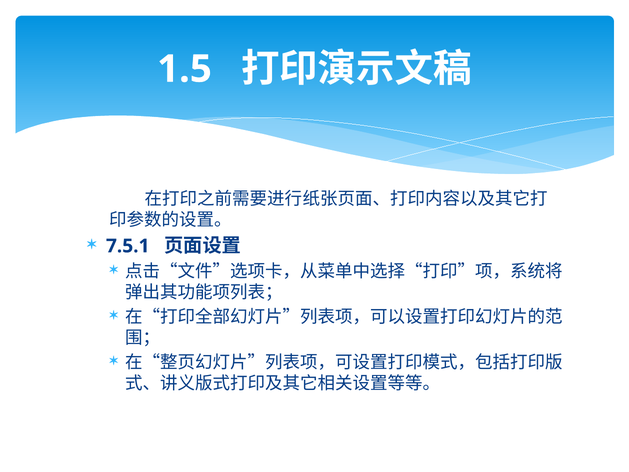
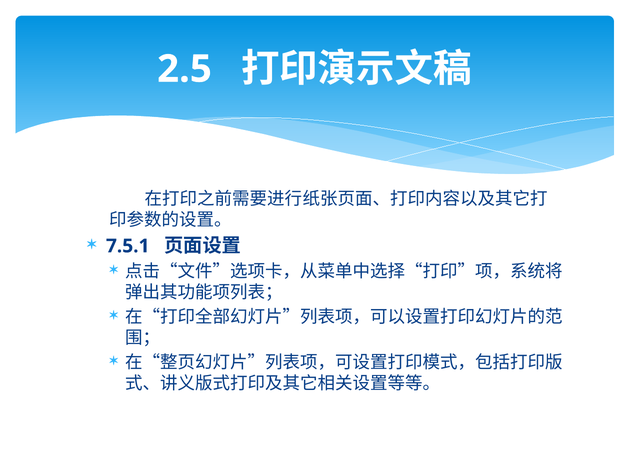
1.5: 1.5 -> 2.5
